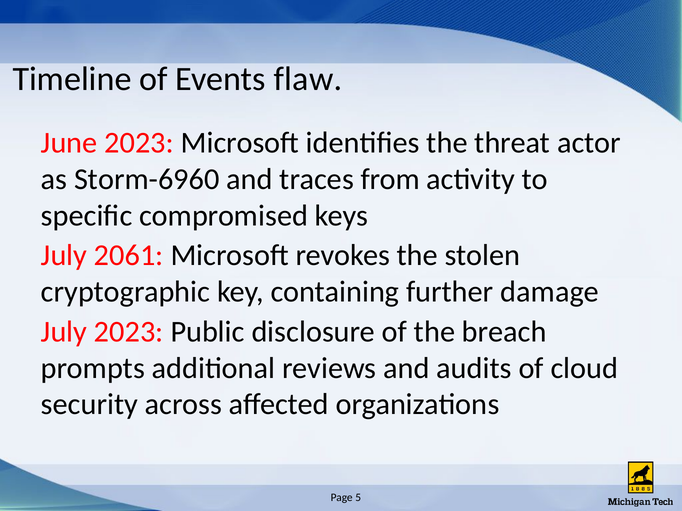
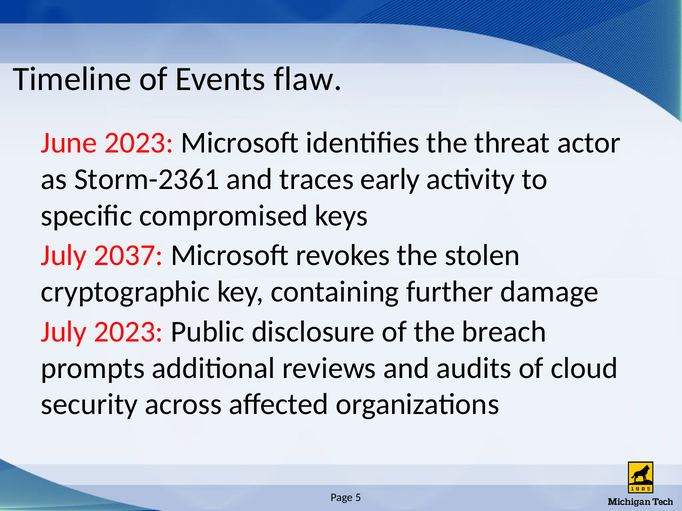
Storm-6960: Storm-6960 -> Storm-2361
from: from -> early
2061: 2061 -> 2037
